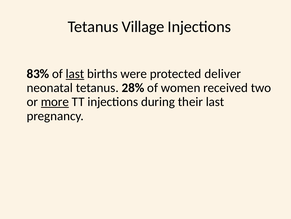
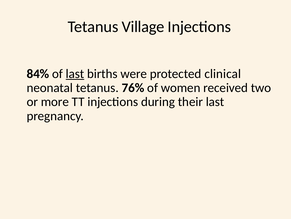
83%: 83% -> 84%
deliver: deliver -> clinical
28%: 28% -> 76%
more underline: present -> none
